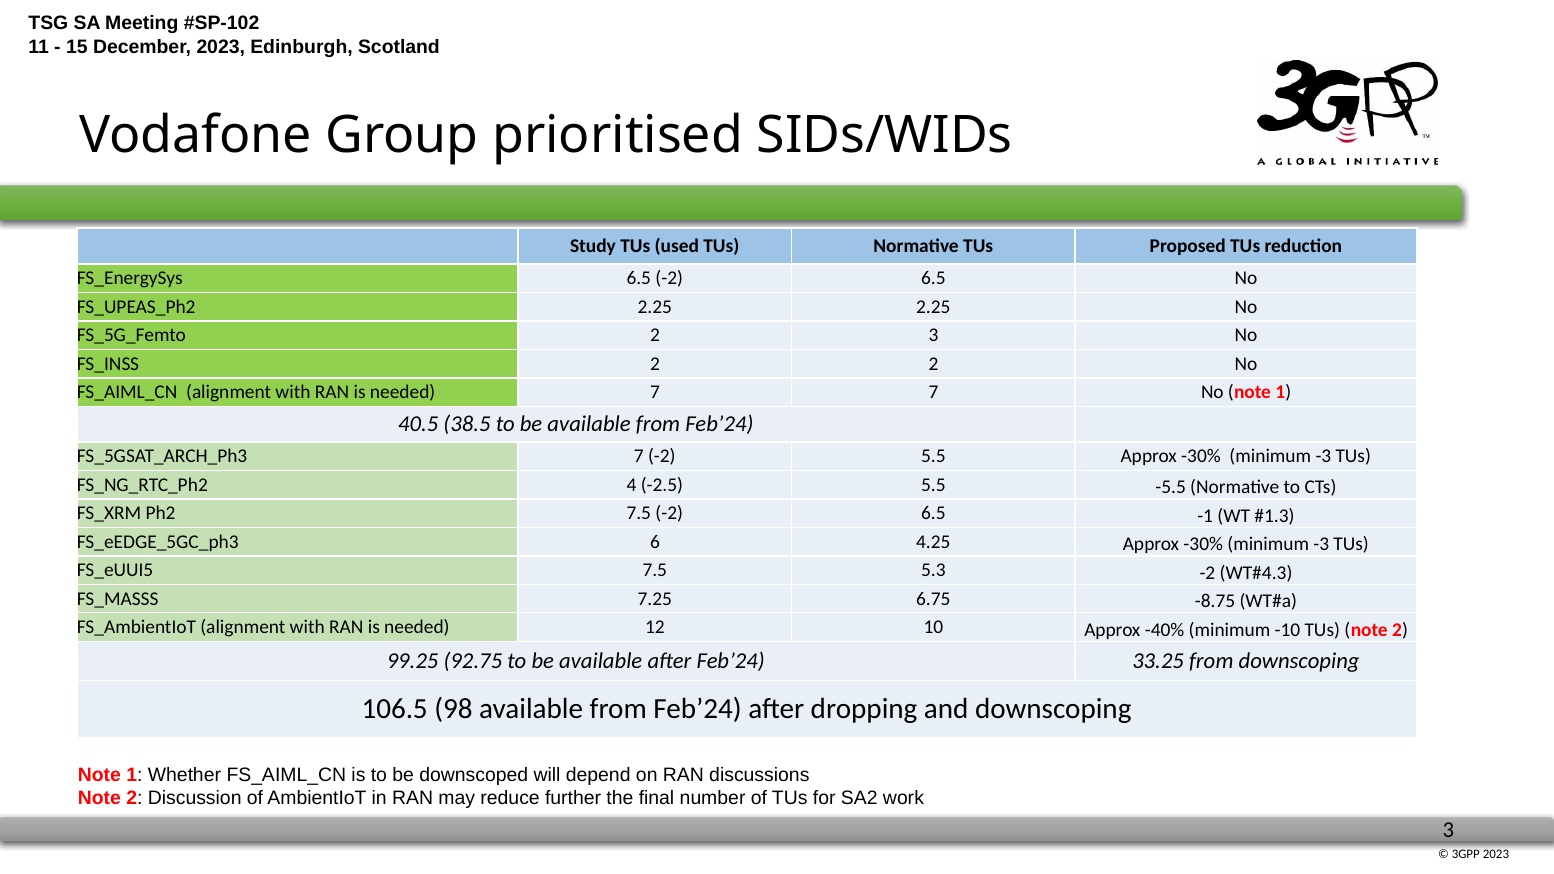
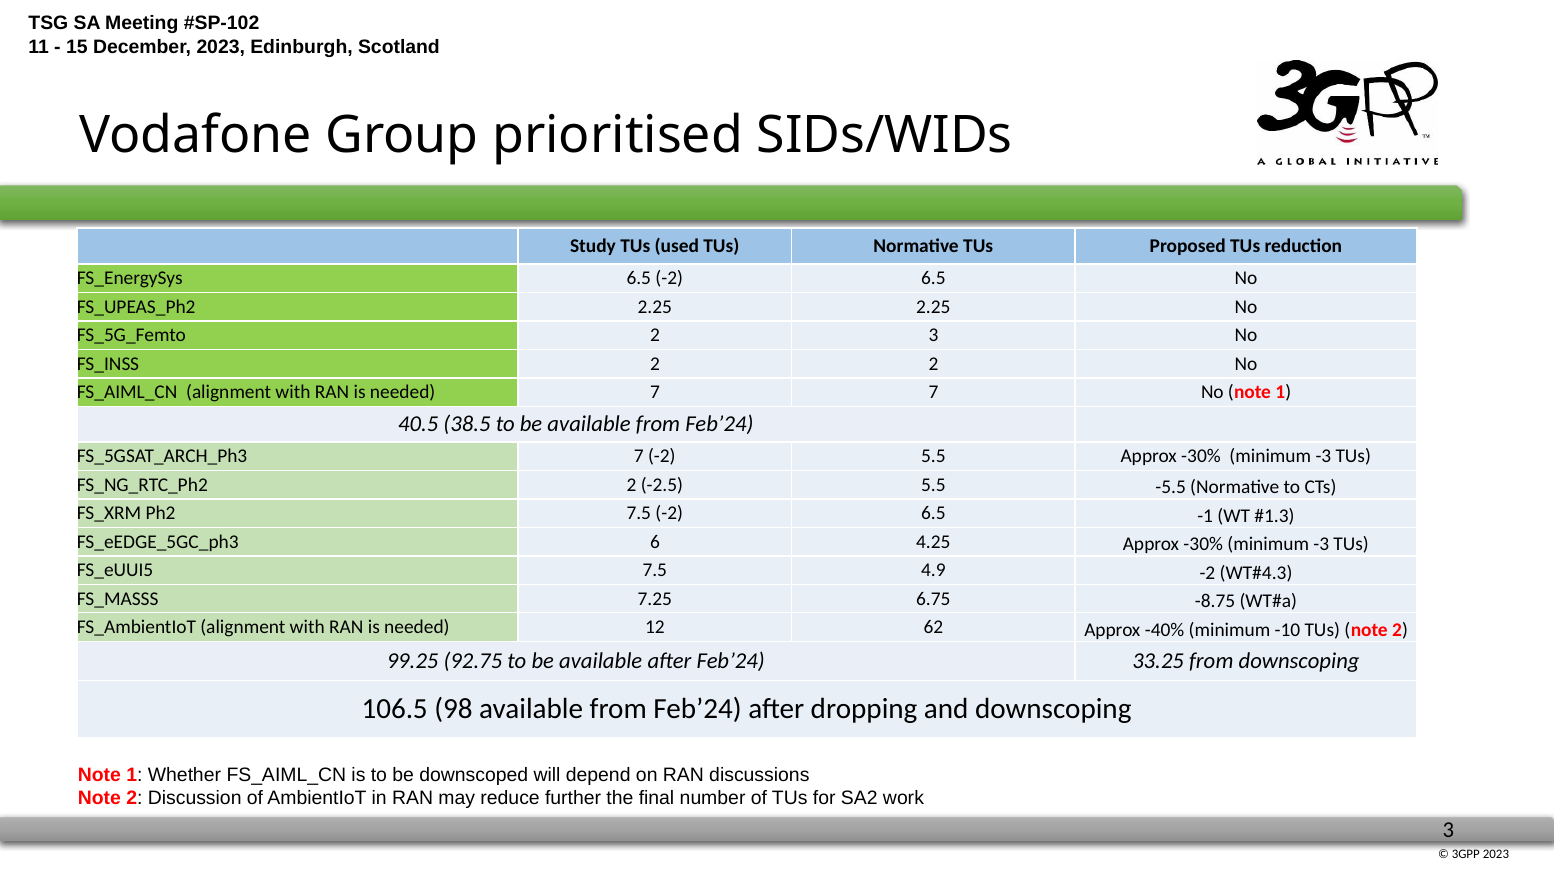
4 at (632, 485): 4 -> 2
5.3: 5.3 -> 4.9
10: 10 -> 62
